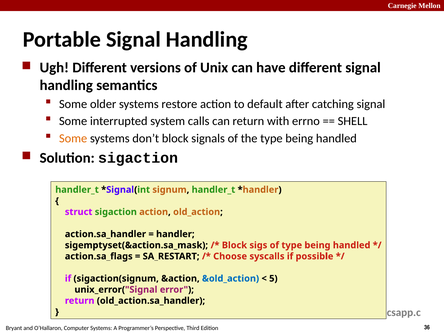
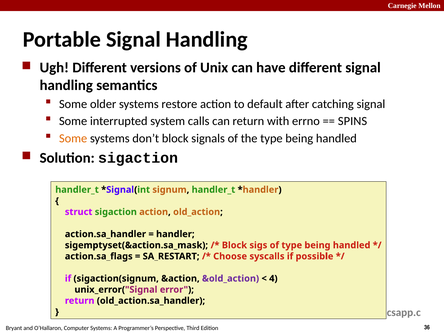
SHELL: SHELL -> SPINS
&old_action colour: blue -> purple
5: 5 -> 4
